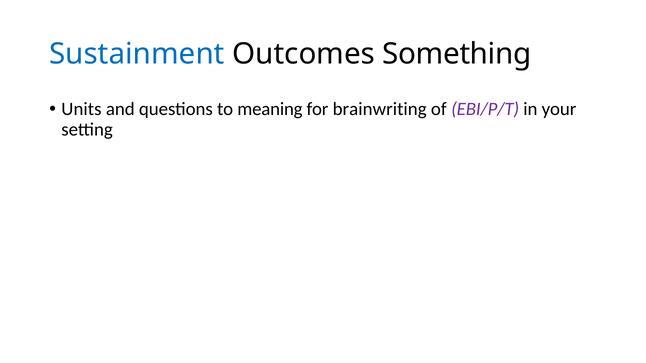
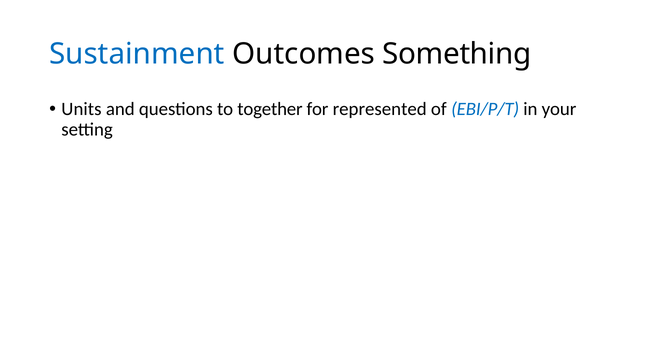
meaning: meaning -> together
brainwriting: brainwriting -> represented
EBI/P/T colour: purple -> blue
